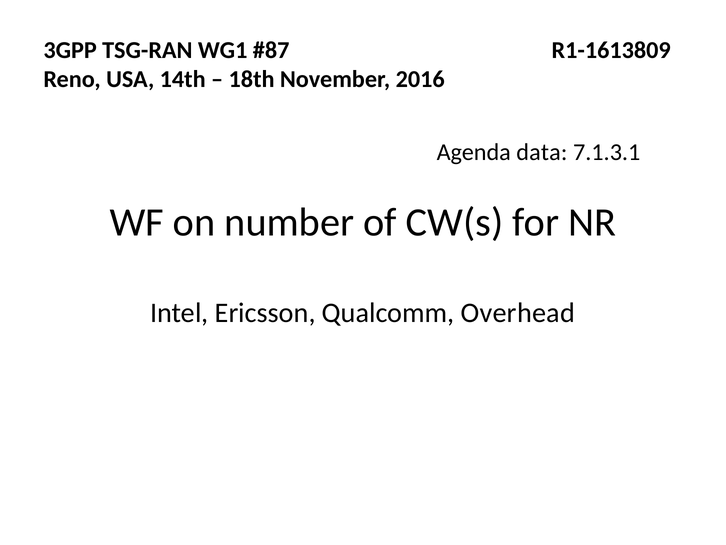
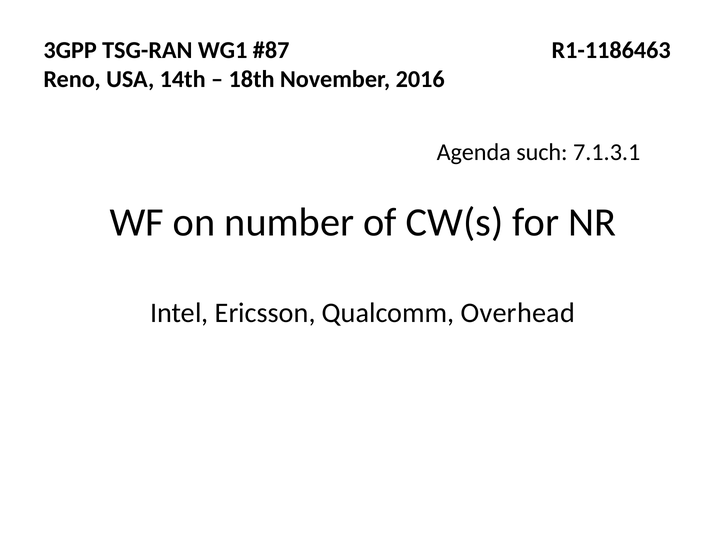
R1-1613809: R1-1613809 -> R1-1186463
data: data -> such
